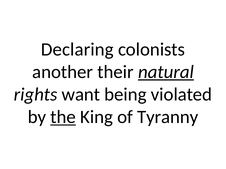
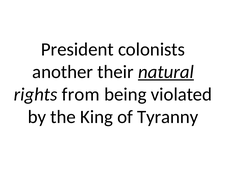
Declaring: Declaring -> President
want: want -> from
the underline: present -> none
